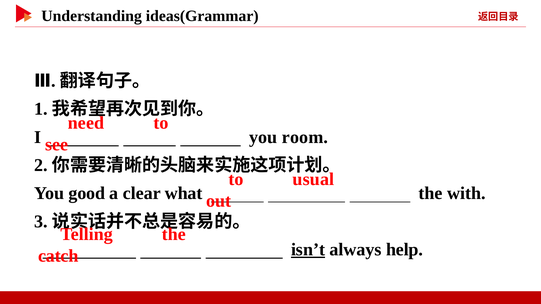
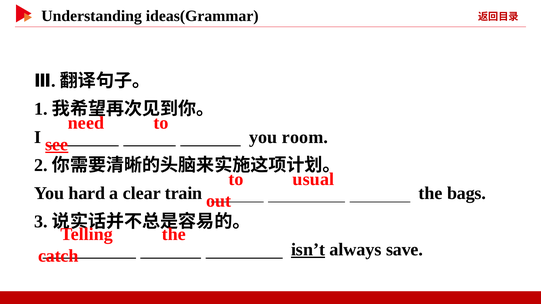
see underline: none -> present
good: good -> hard
what: what -> train
with: with -> bags
help: help -> save
